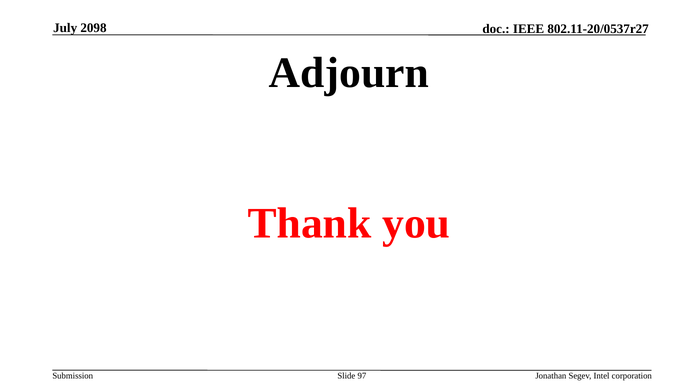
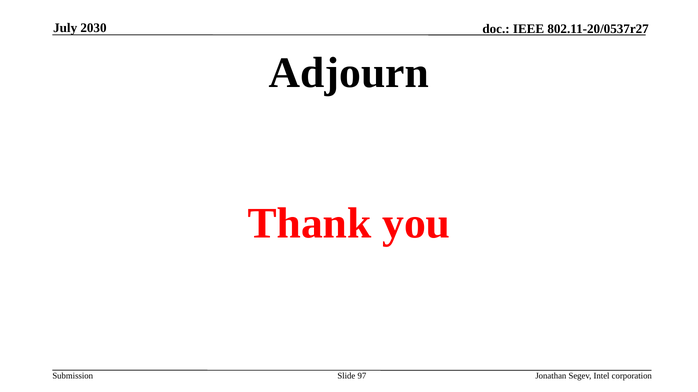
2098: 2098 -> 2030
